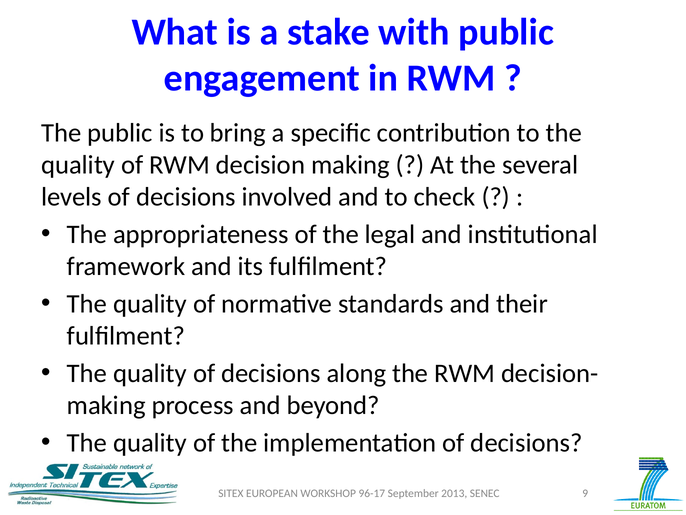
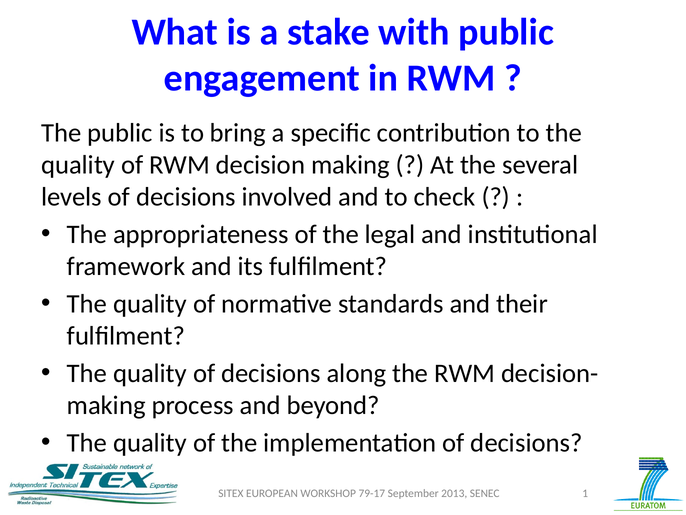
96-17: 96-17 -> 79-17
9: 9 -> 1
